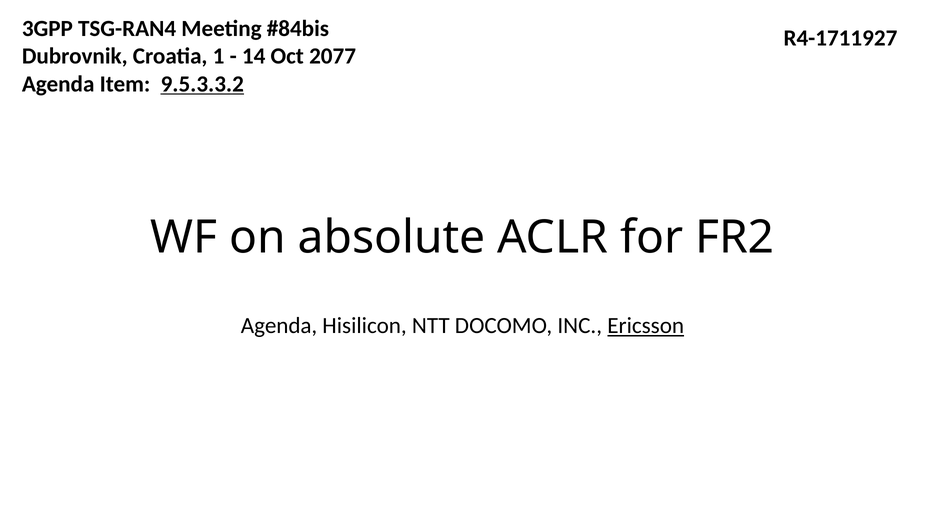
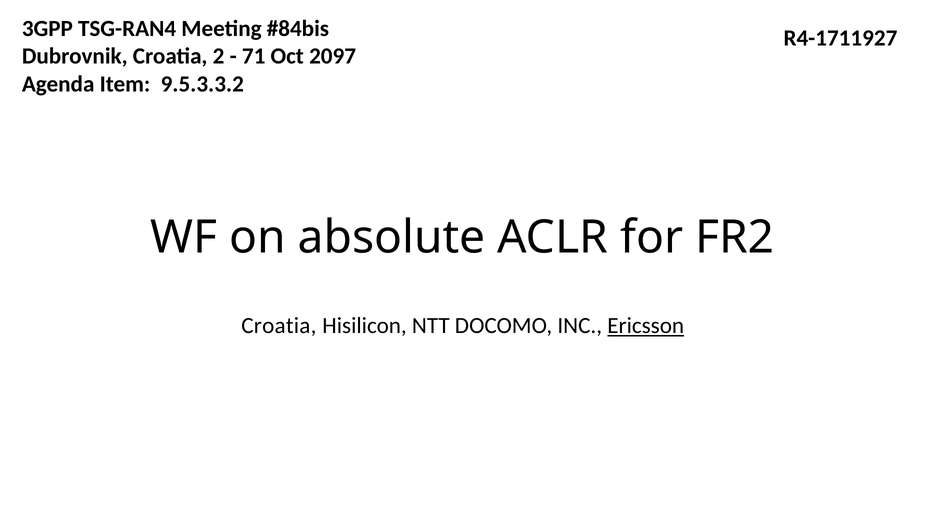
1: 1 -> 2
14: 14 -> 71
2077: 2077 -> 2097
9.5.3.3.2 underline: present -> none
Agenda at (279, 326): Agenda -> Croatia
